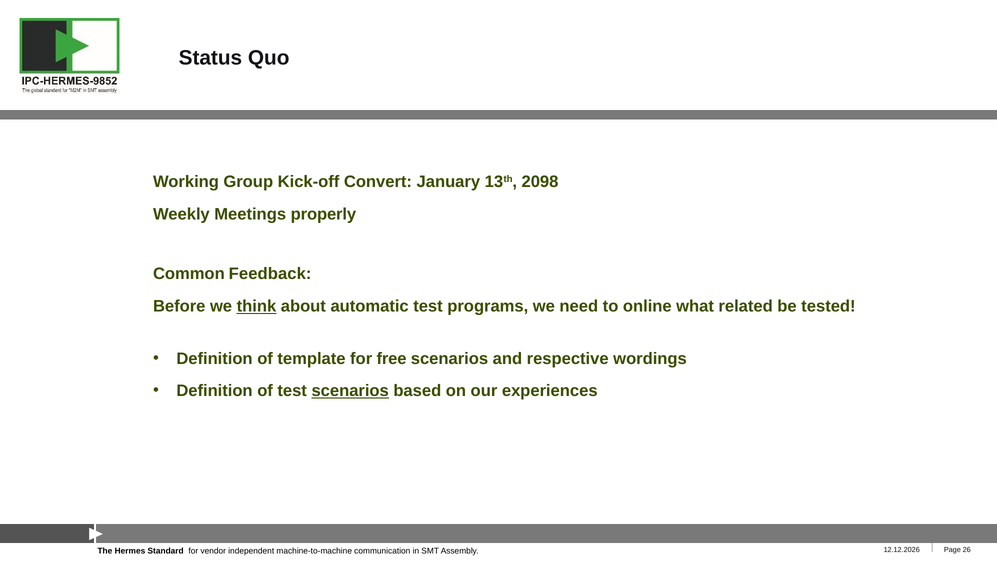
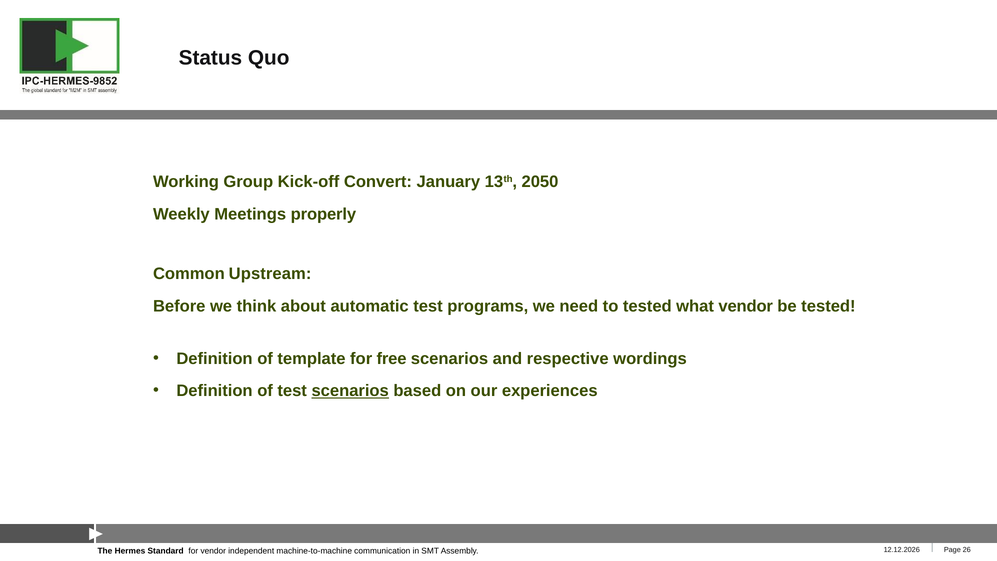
2098: 2098 -> 2050
Feedback: Feedback -> Upstream
think underline: present -> none
to online: online -> tested
what related: related -> vendor
